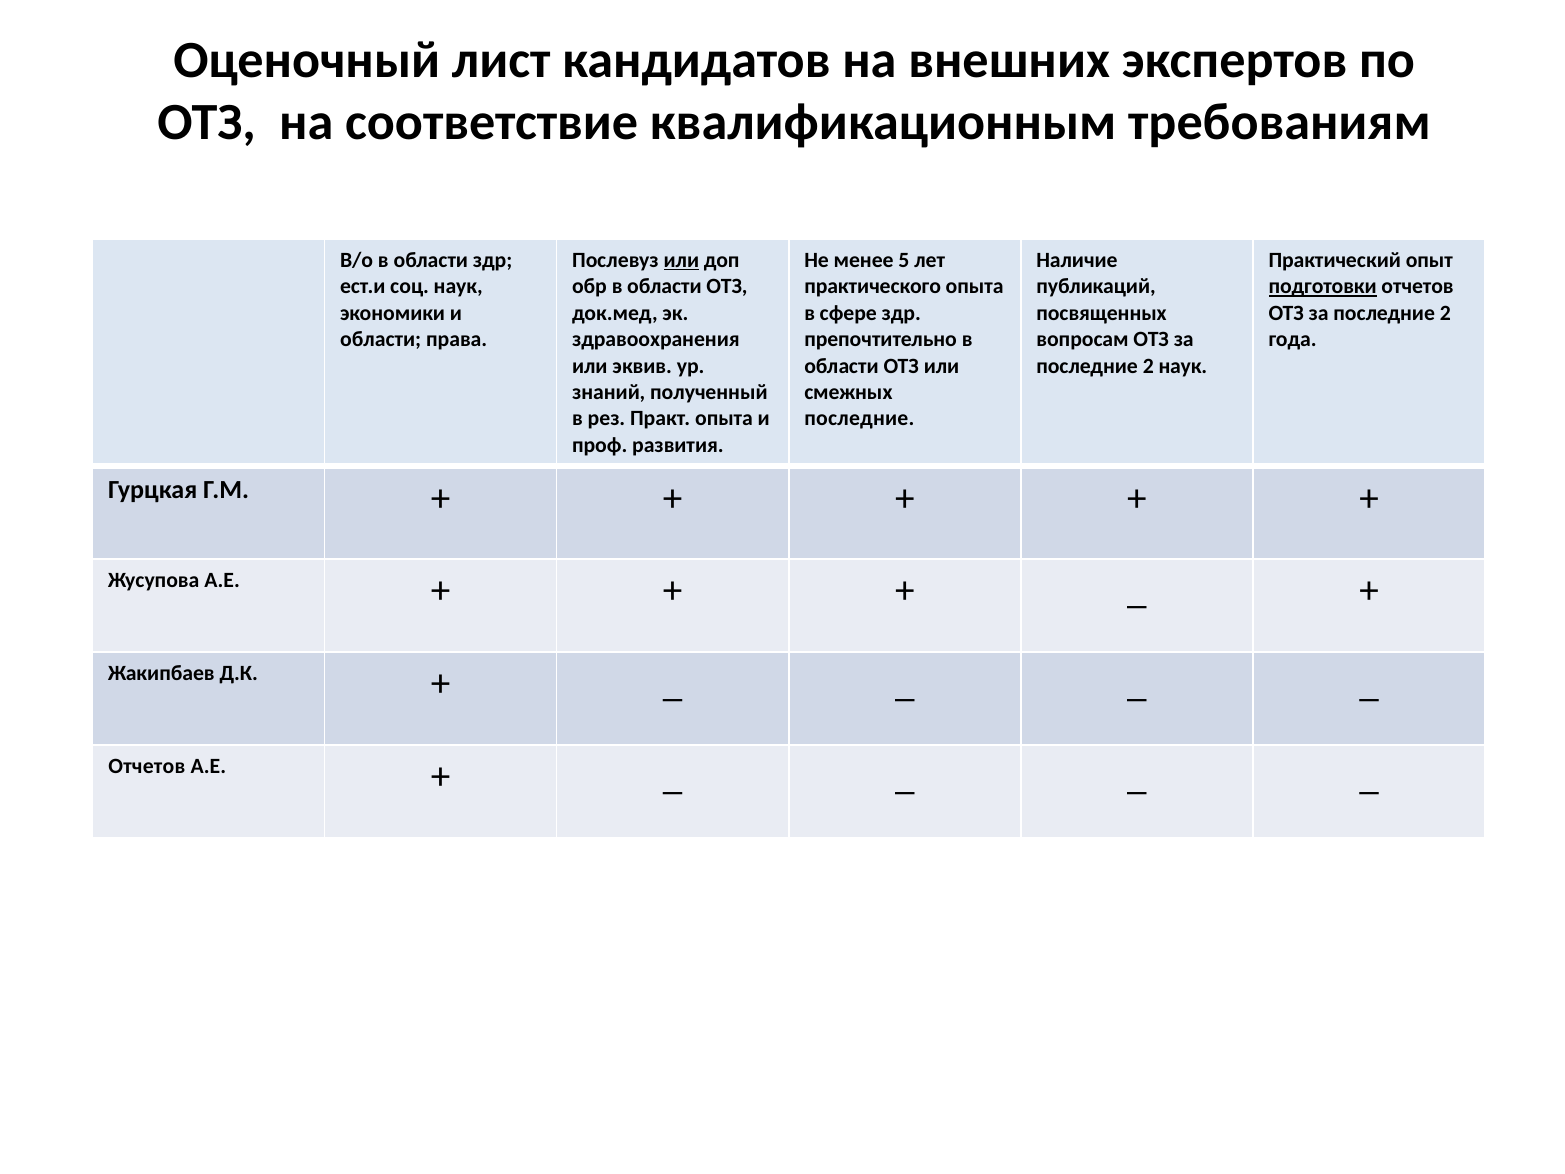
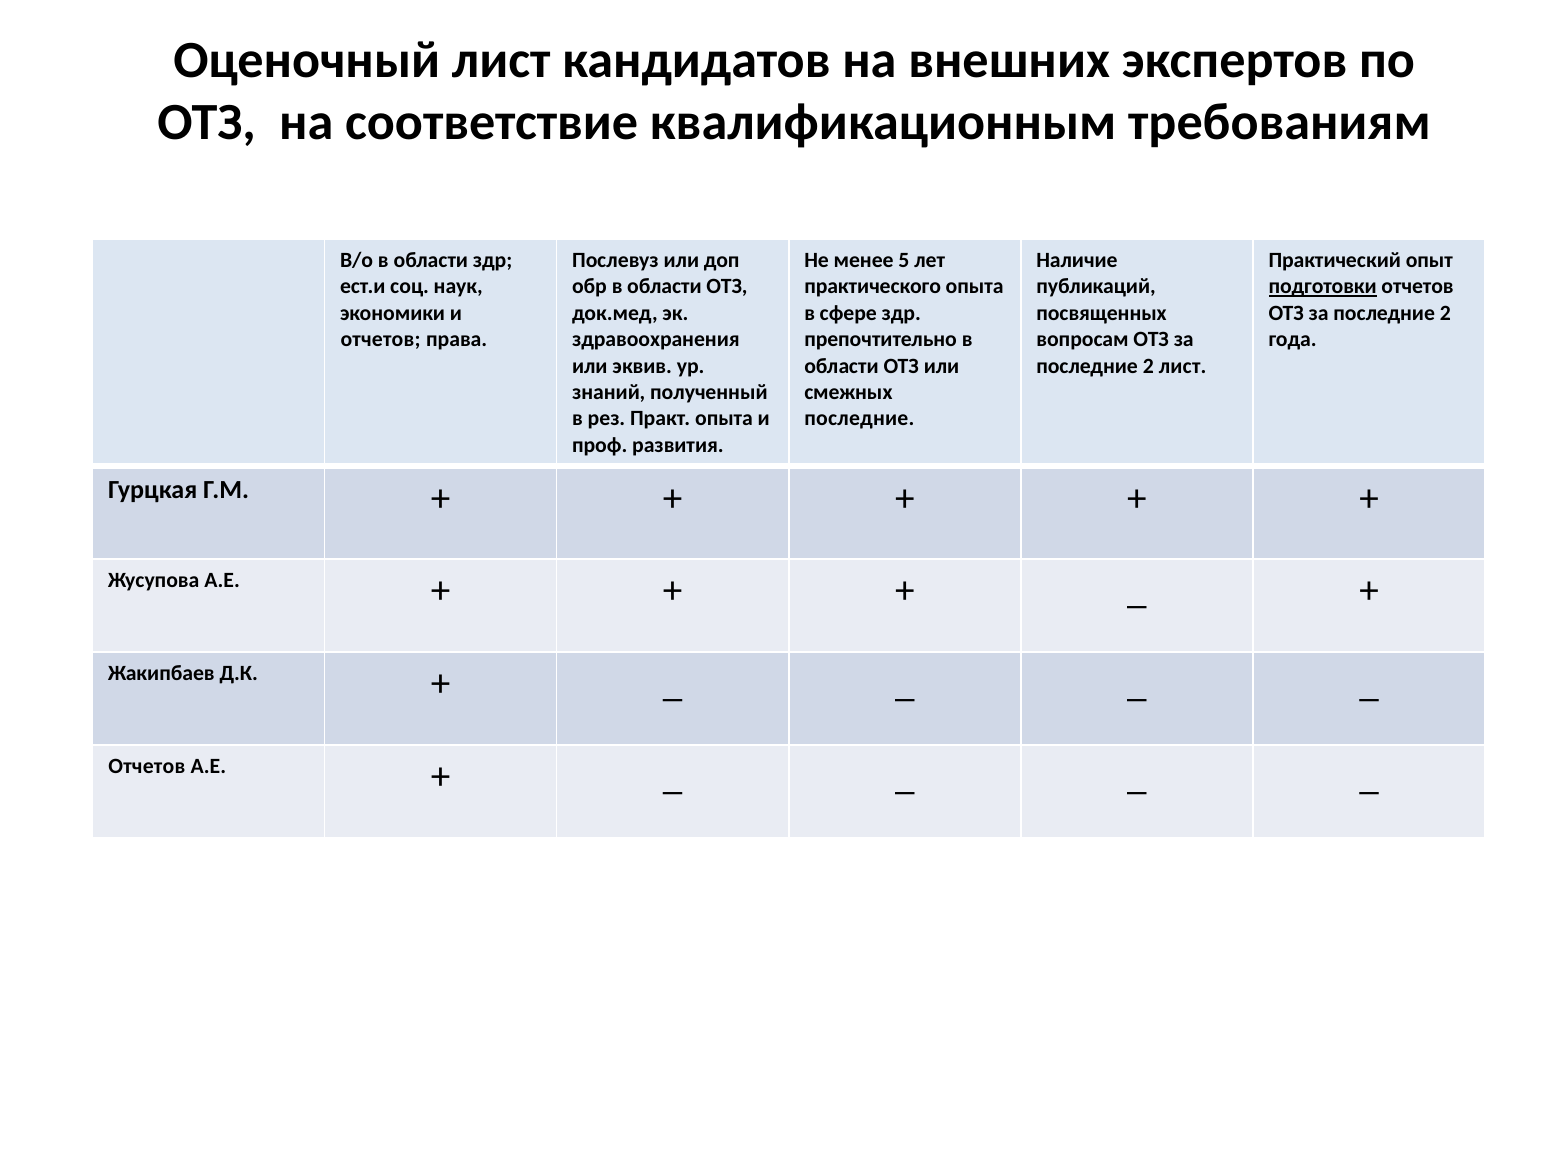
или at (681, 260) underline: present -> none
области at (381, 339): области -> отчетов
2 наук: наук -> лист
